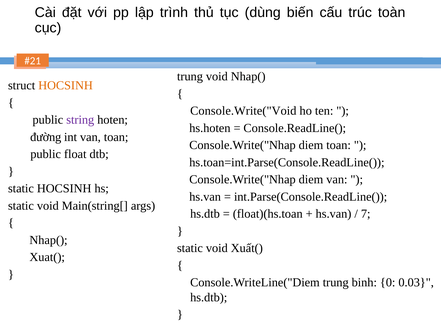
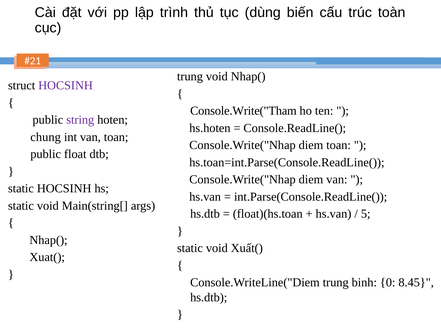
HOCSINH at (66, 85) colour: orange -> purple
Console.Write("Void: Console.Write("Void -> Console.Write("Tham
đường: đường -> chung
7: 7 -> 5
0.03: 0.03 -> 8.45
